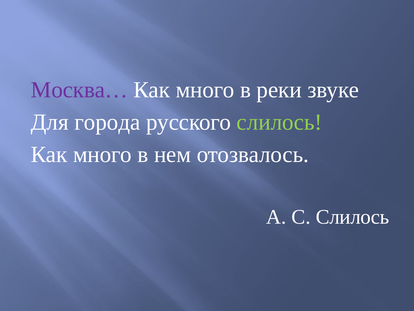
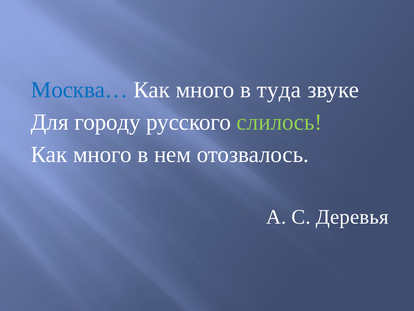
Москва… colour: purple -> blue
реки: реки -> туда
города: города -> городу
С Слилось: Слилось -> Деревья
